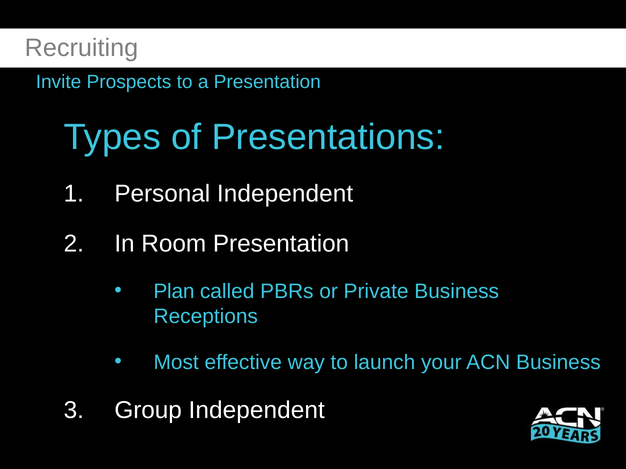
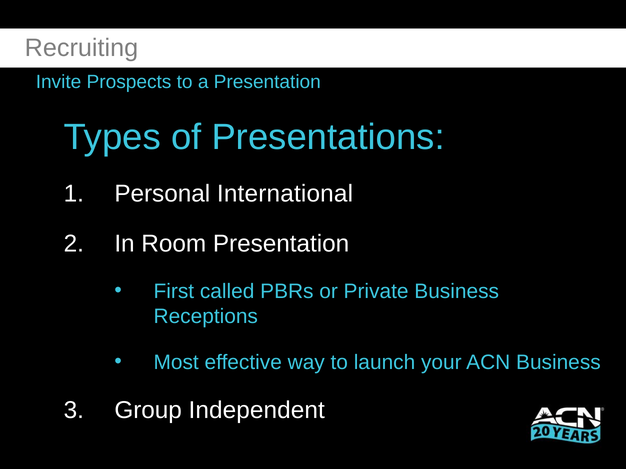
Personal Independent: Independent -> International
Plan: Plan -> First
